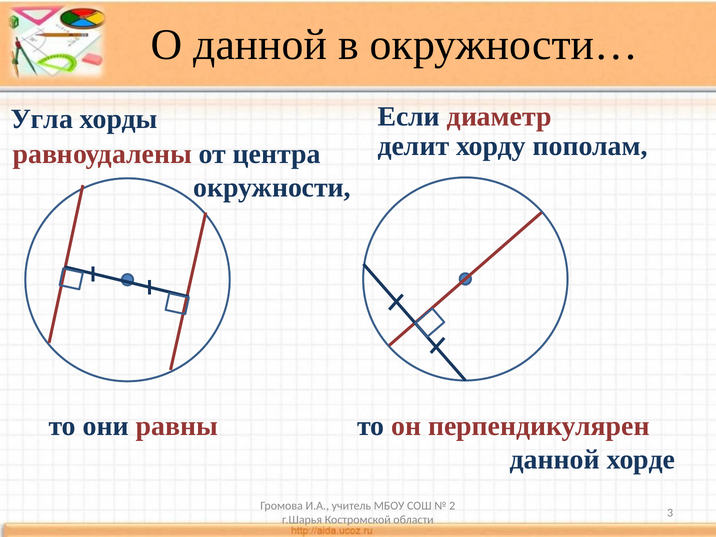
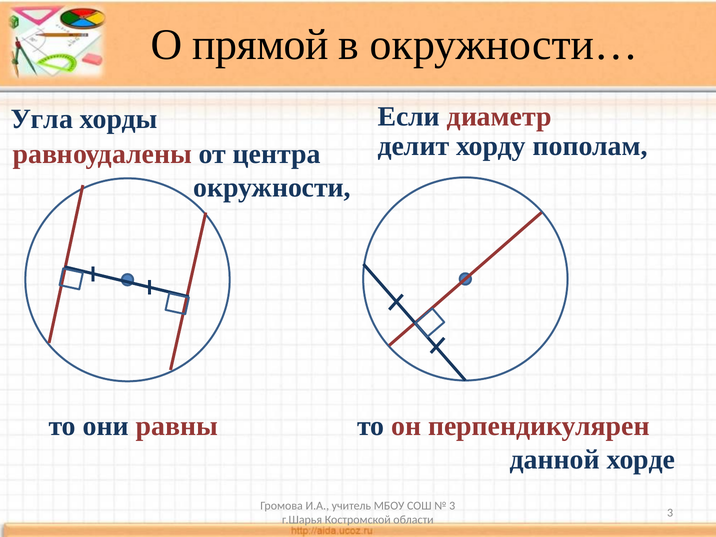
О данной: данной -> прямой
2 at (452, 506): 2 -> 3
